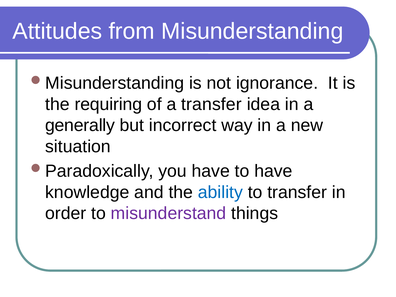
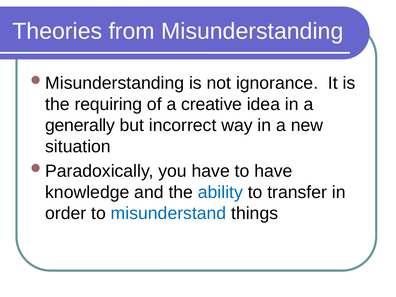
Attitudes: Attitudes -> Theories
a transfer: transfer -> creative
misunderstand colour: purple -> blue
